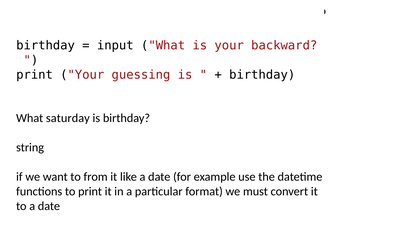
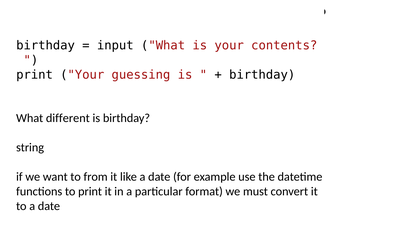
backward: backward -> contents
saturday: saturday -> different
